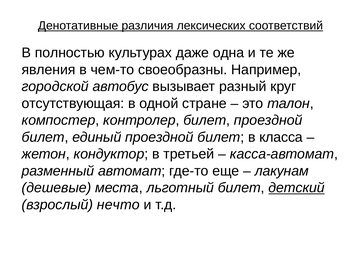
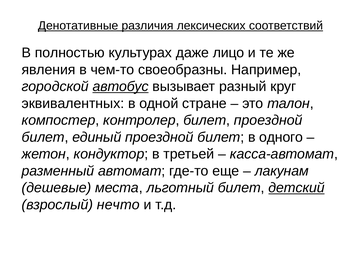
одна: одна -> лицо
автобус underline: none -> present
отсутствующая: отсутствующая -> эквивалентных
класса: класса -> одного
